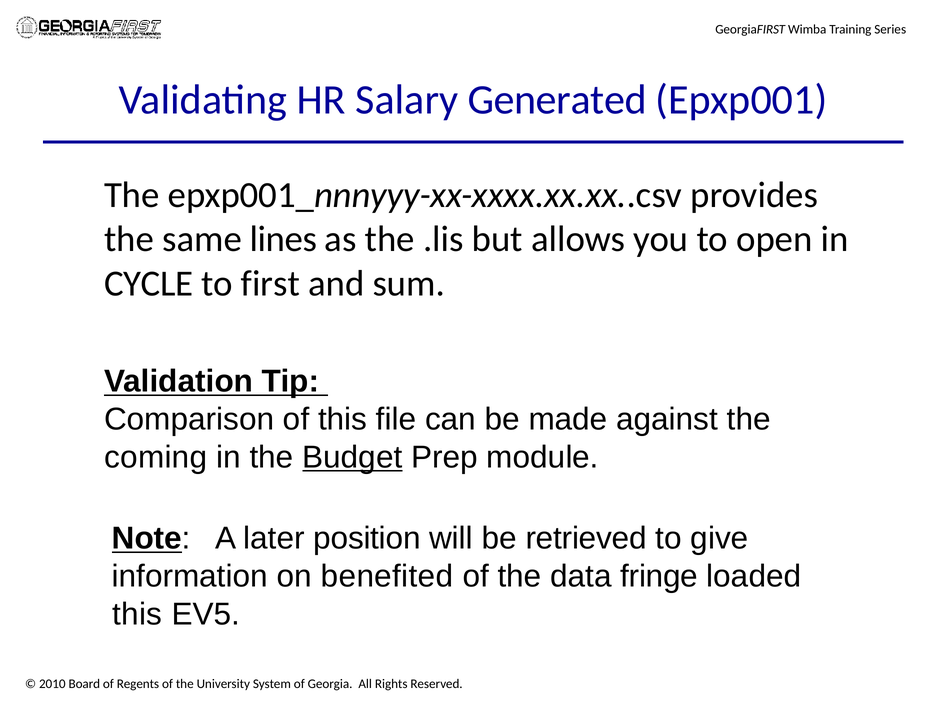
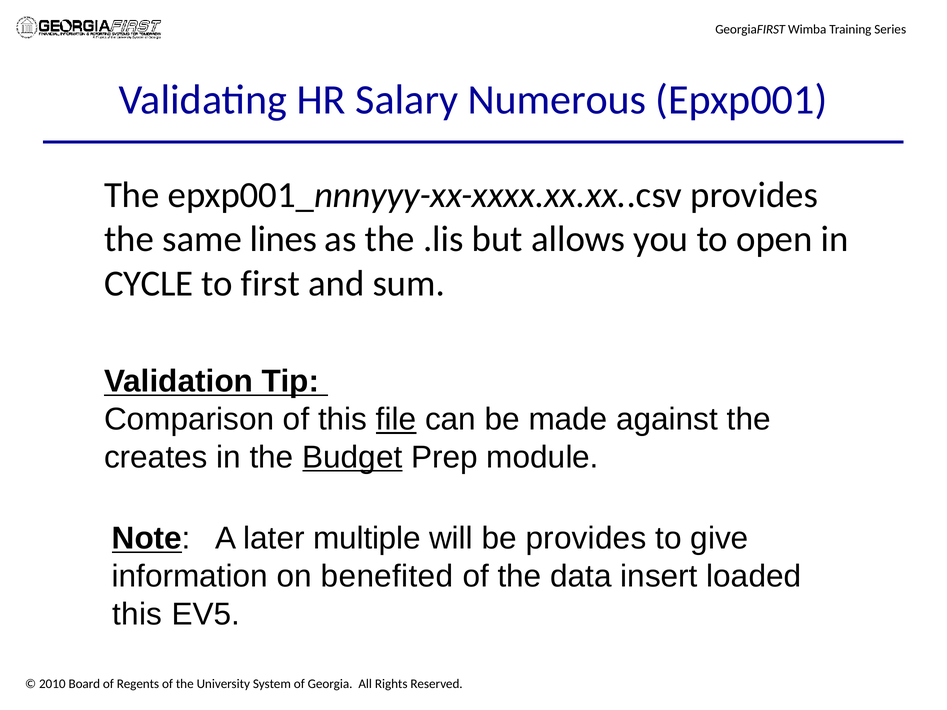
Generated: Generated -> Numerous
file underline: none -> present
coming: coming -> creates
position: position -> multiple
be retrieved: retrieved -> provides
fringe: fringe -> insert
